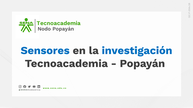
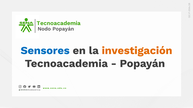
investigación colour: blue -> orange
